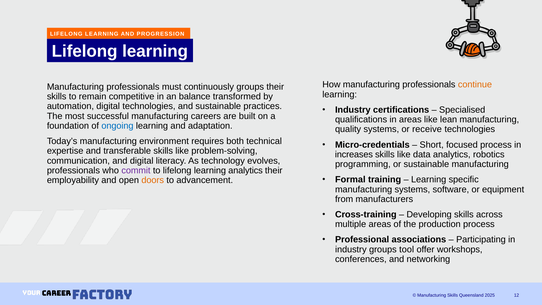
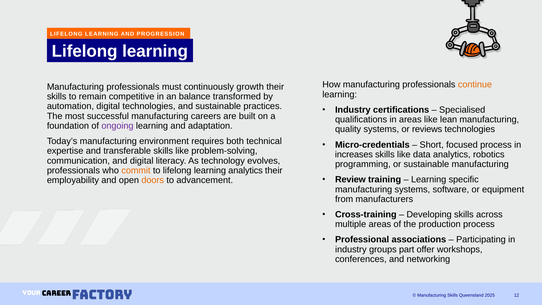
continuously groups: groups -> growth
ongoing colour: blue -> purple
receive: receive -> reviews
commit colour: purple -> orange
Formal: Formal -> Review
tool: tool -> part
